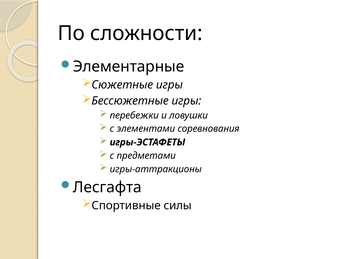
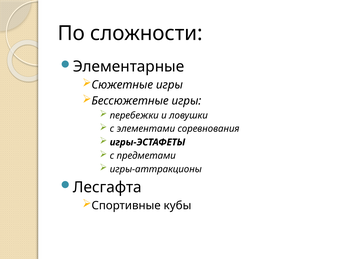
силы: силы -> кубы
